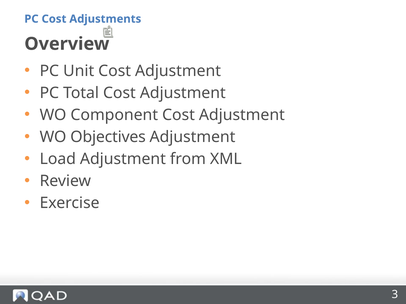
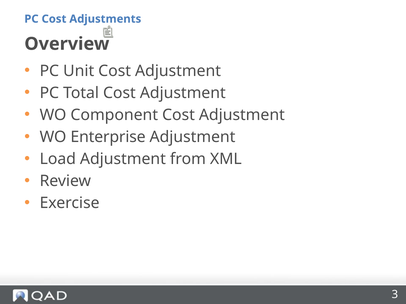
Objectives: Objectives -> Enterprise
